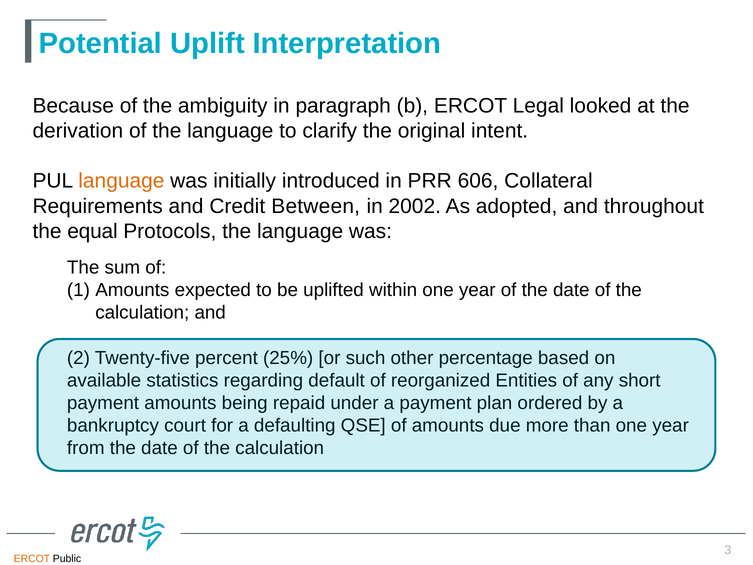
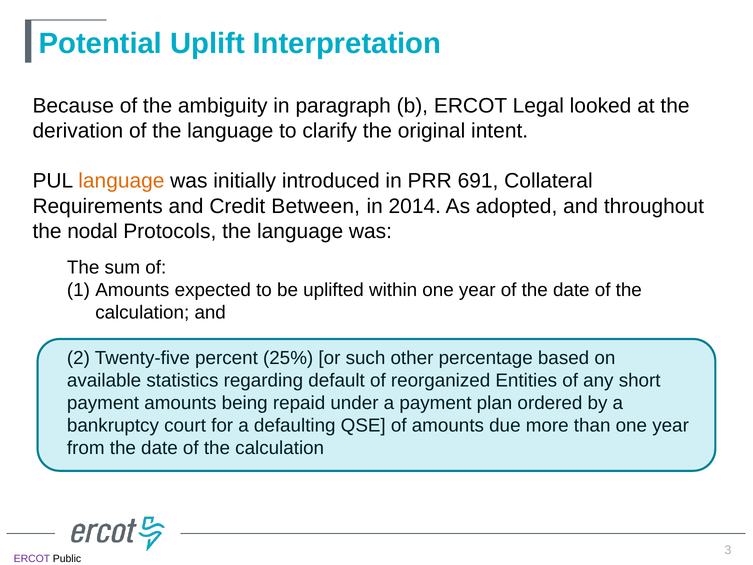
606: 606 -> 691
2002: 2002 -> 2014
equal: equal -> nodal
ERCOT at (32, 558) colour: orange -> purple
